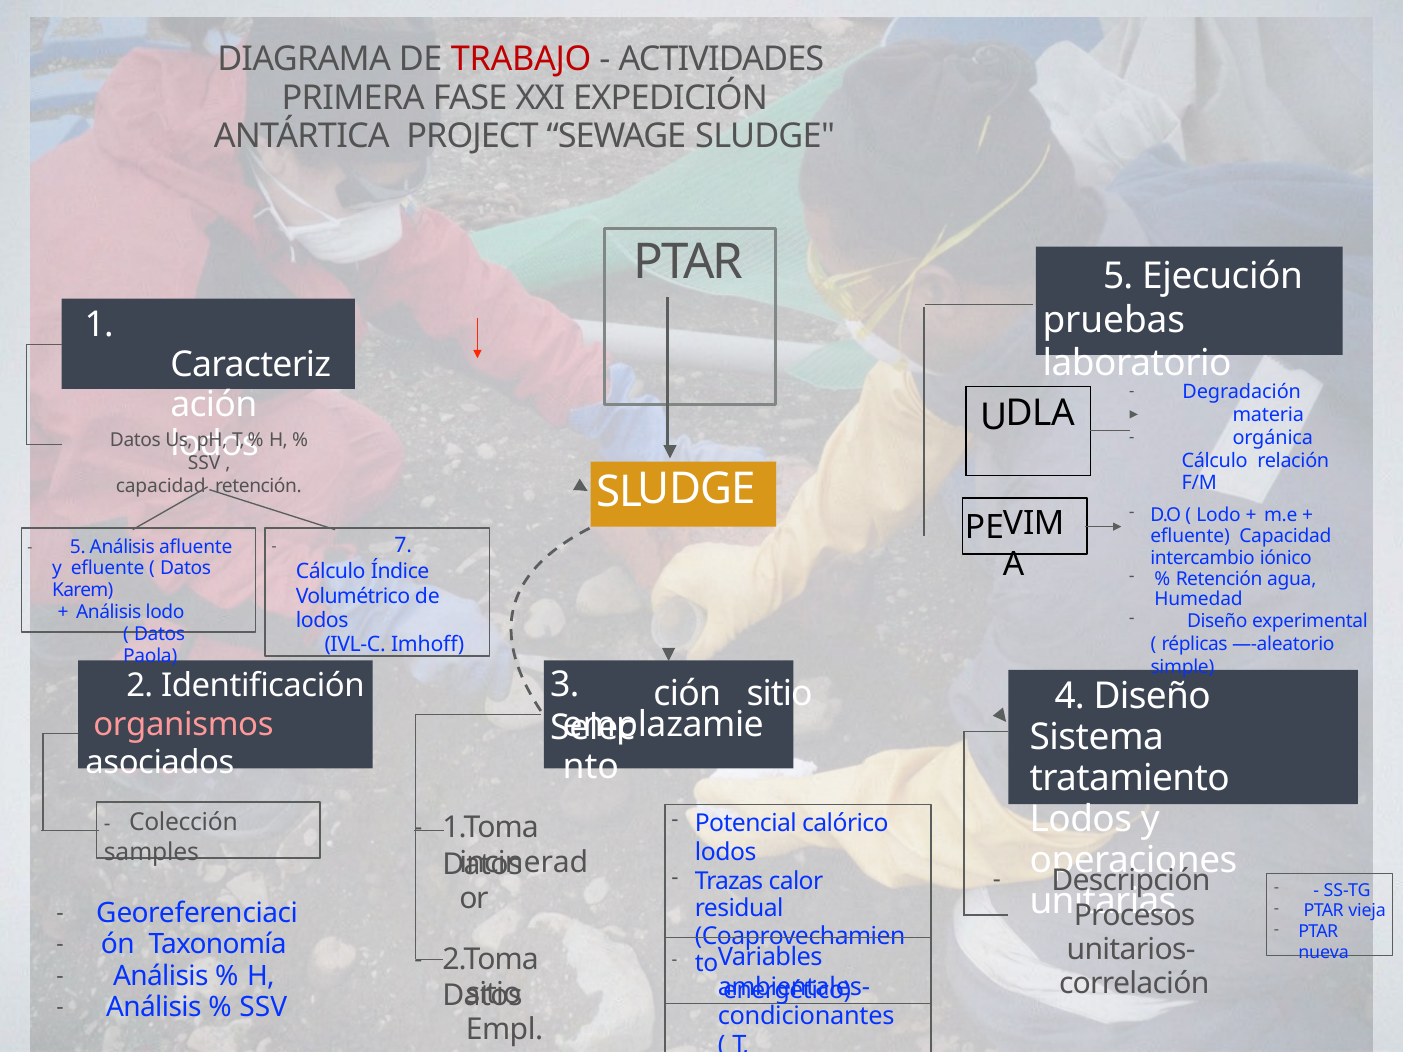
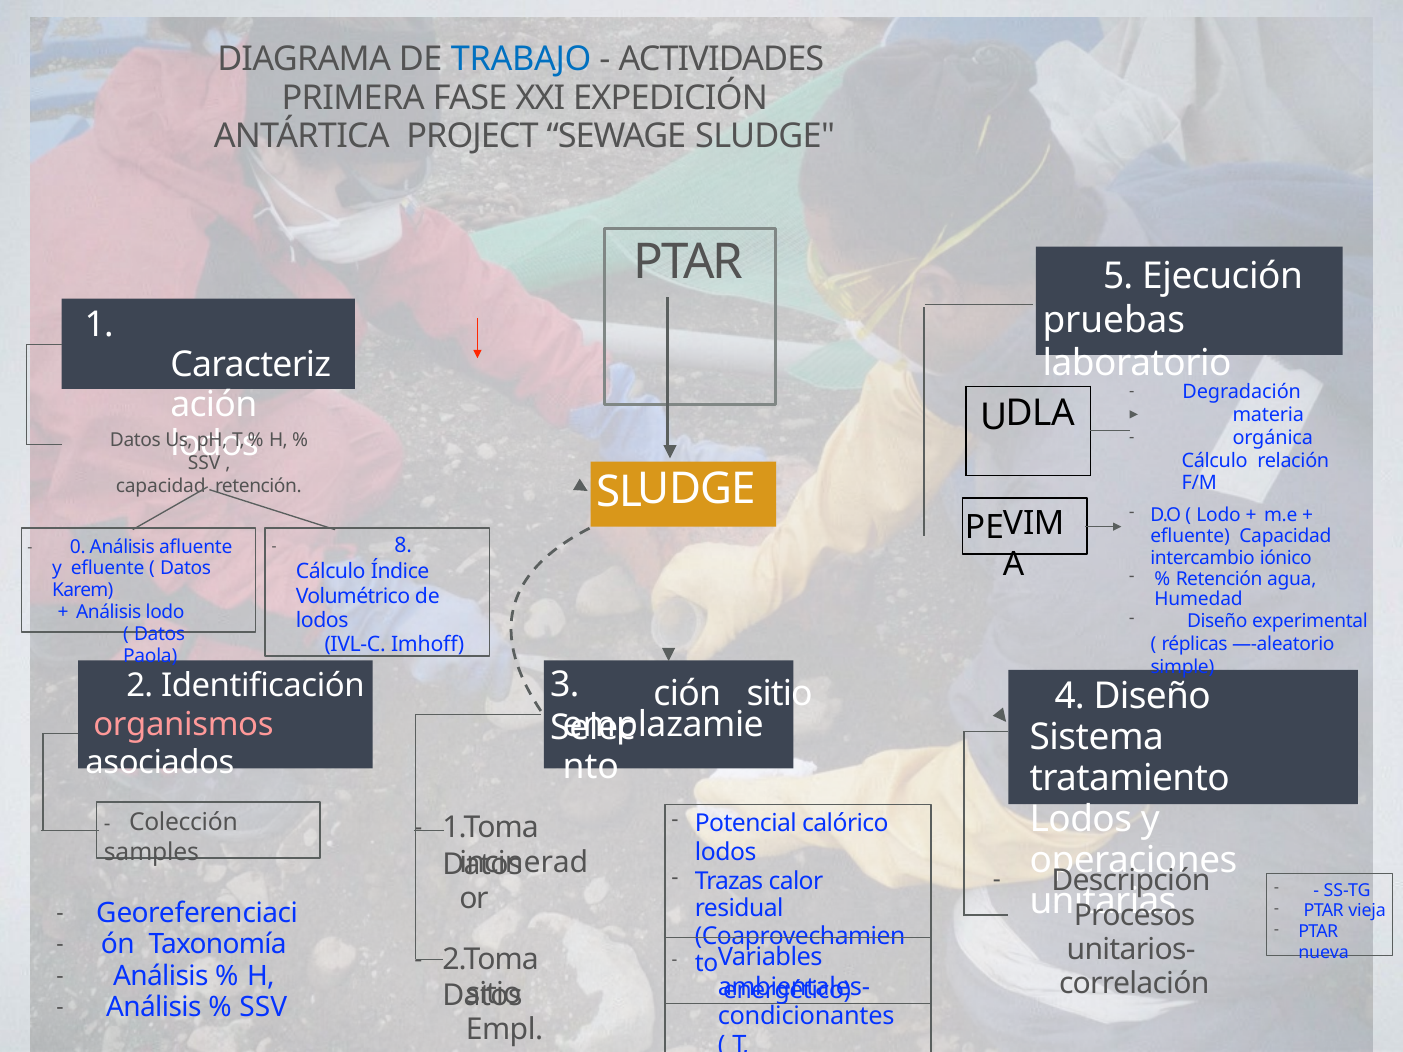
TRABAJO colour: red -> blue
7: 7 -> 8
5 at (78, 547): 5 -> 0
